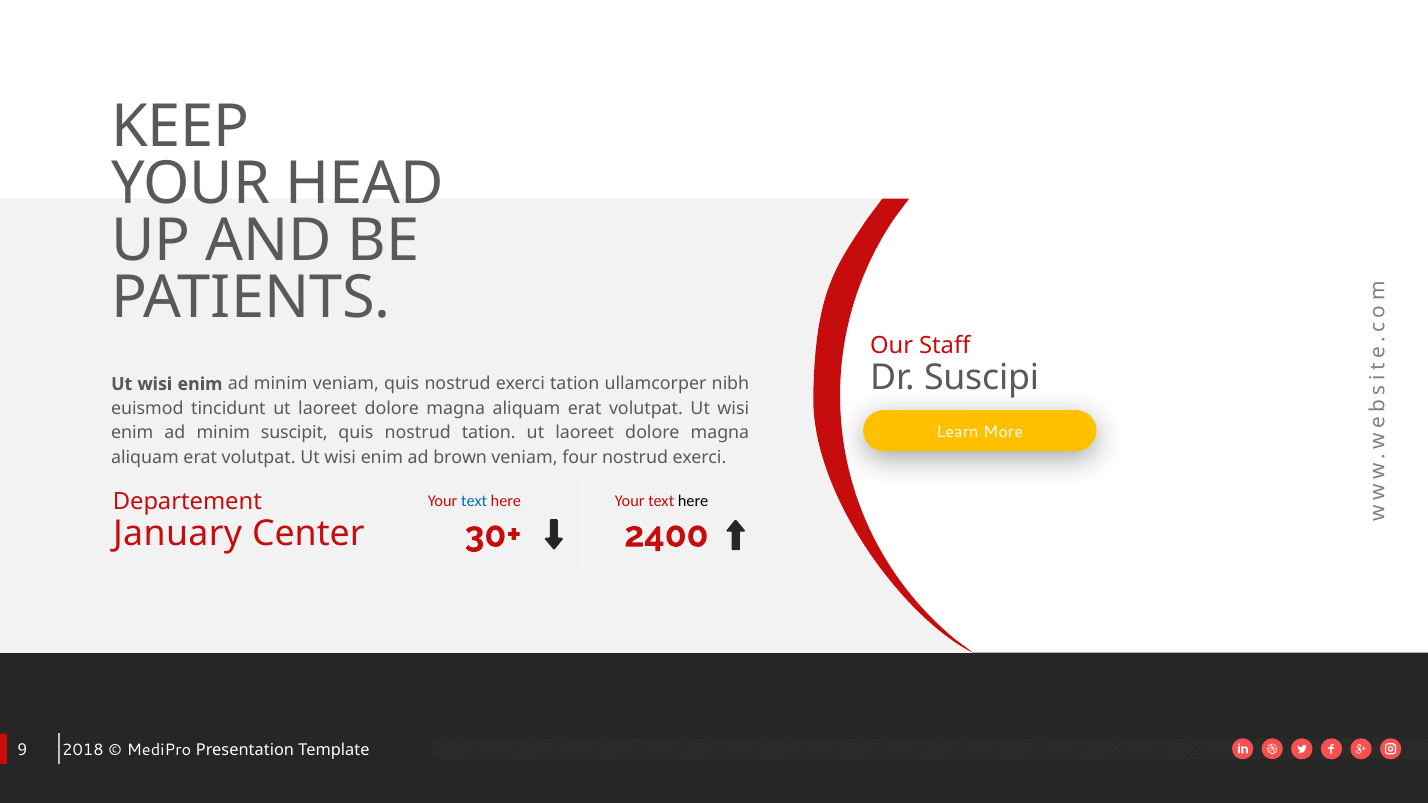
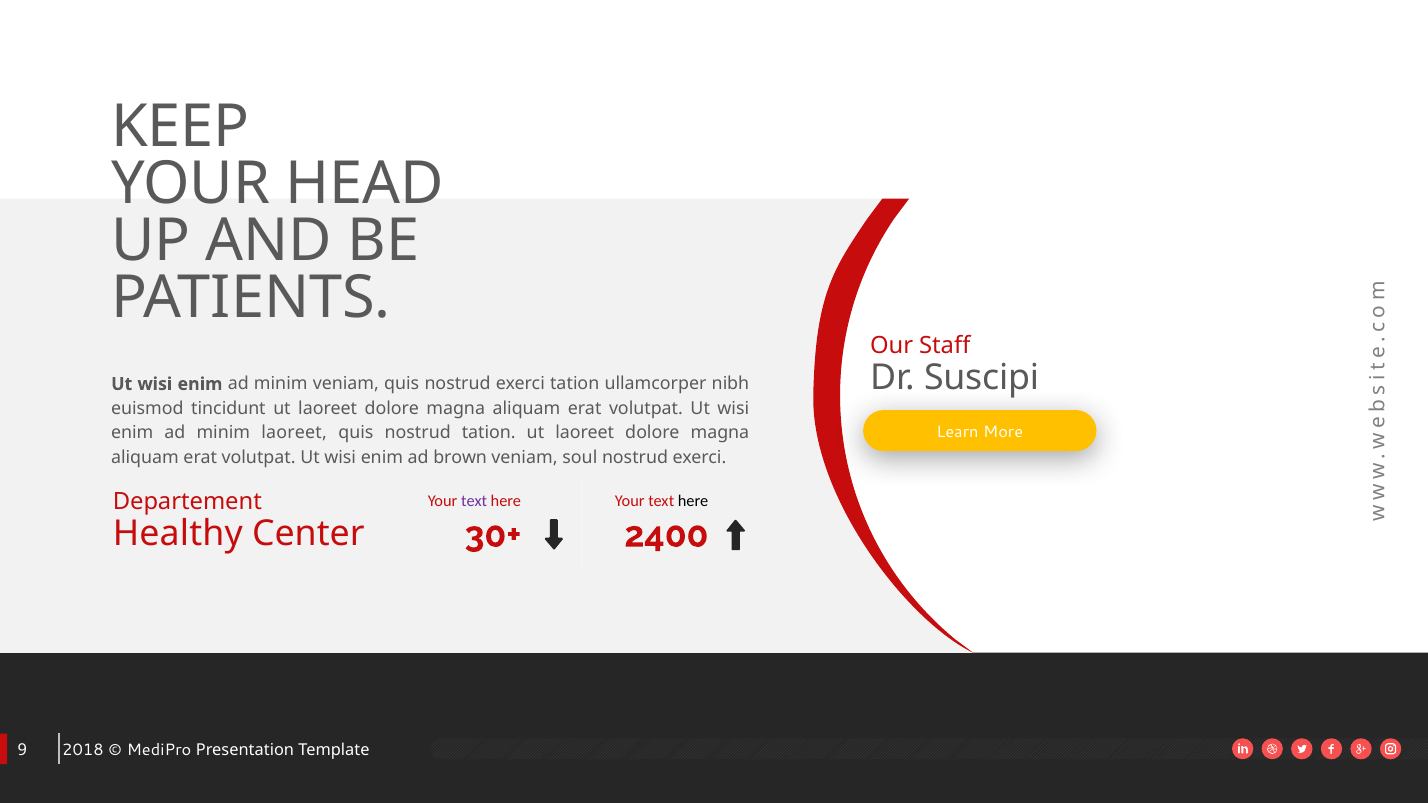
minim suscipit: suscipit -> laoreet
four: four -> soul
text at (474, 501) colour: blue -> purple
January: January -> Healthy
